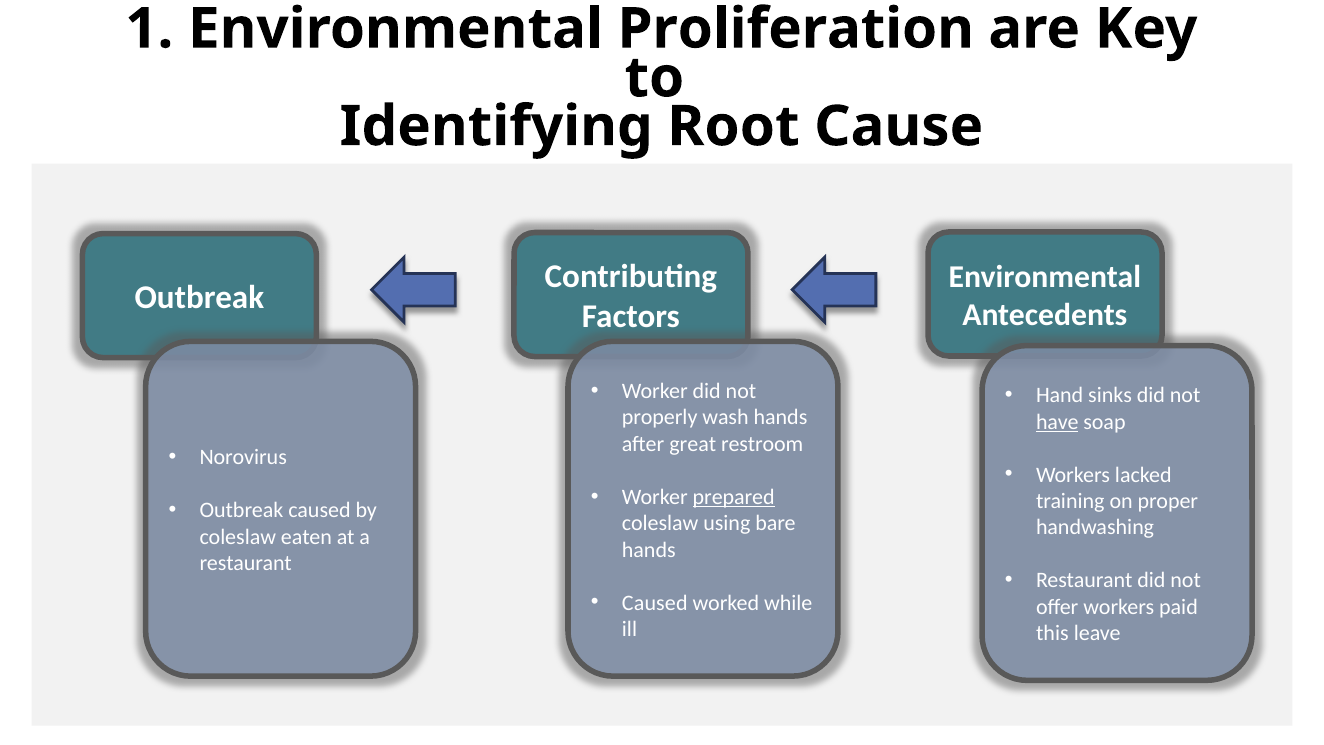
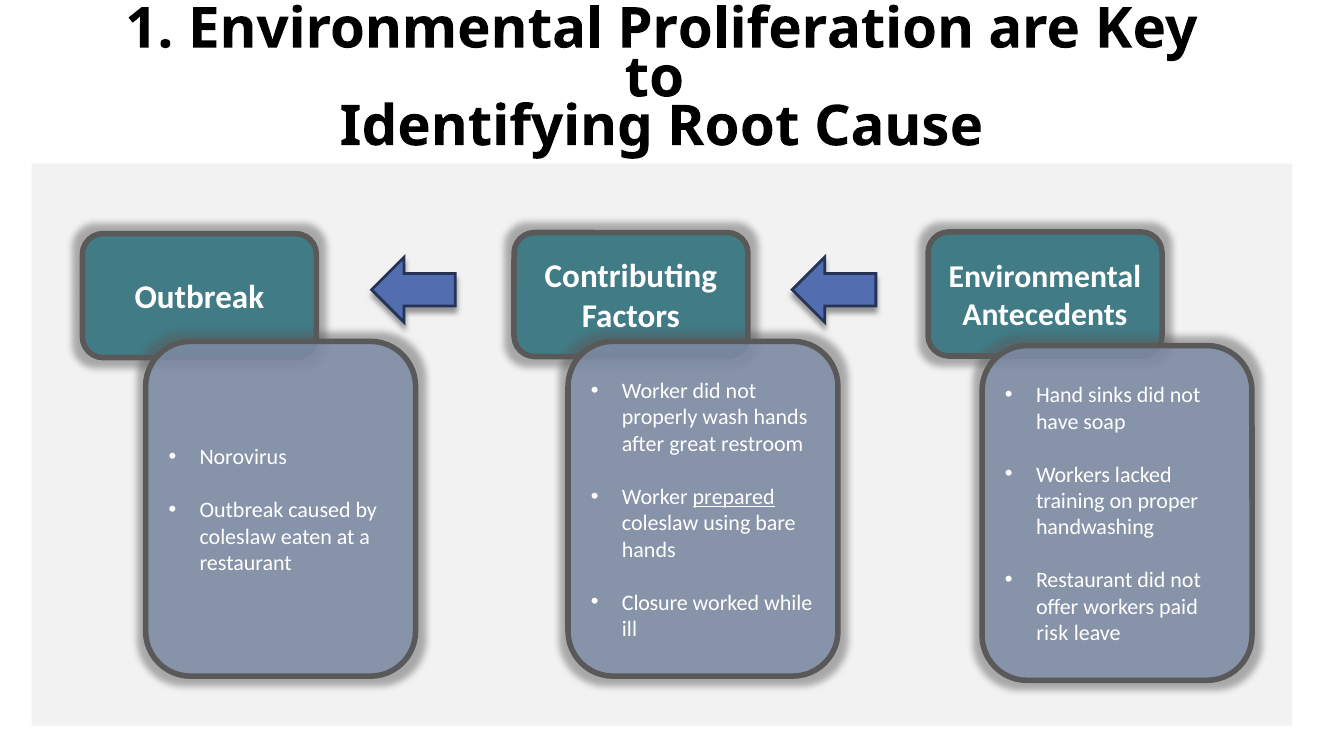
have underline: present -> none
Caused at (655, 603): Caused -> Closure
this: this -> risk
